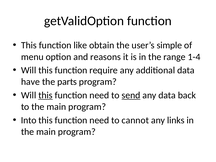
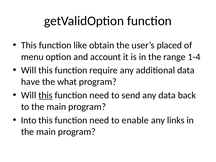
simple: simple -> placed
reasons: reasons -> account
parts: parts -> what
send underline: present -> none
cannot: cannot -> enable
